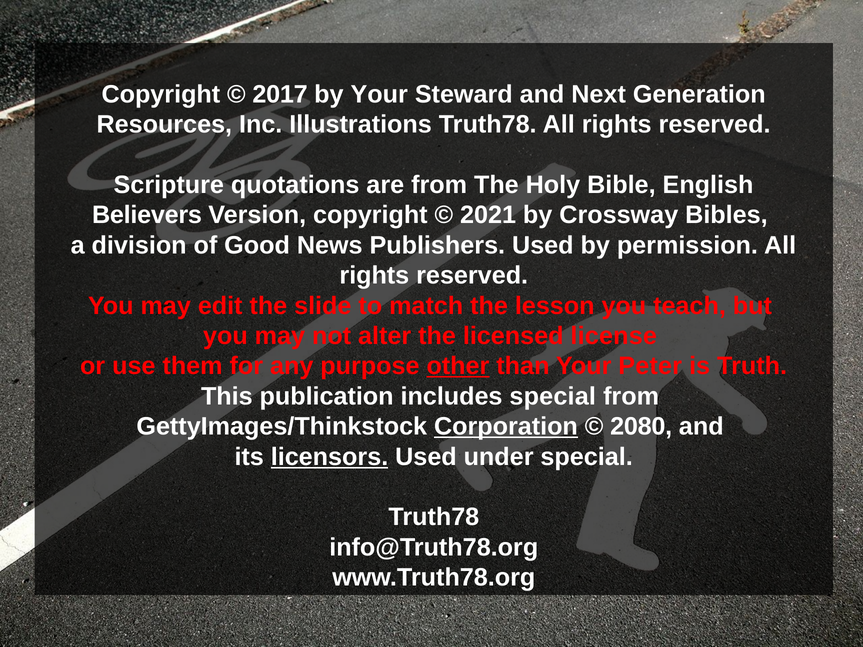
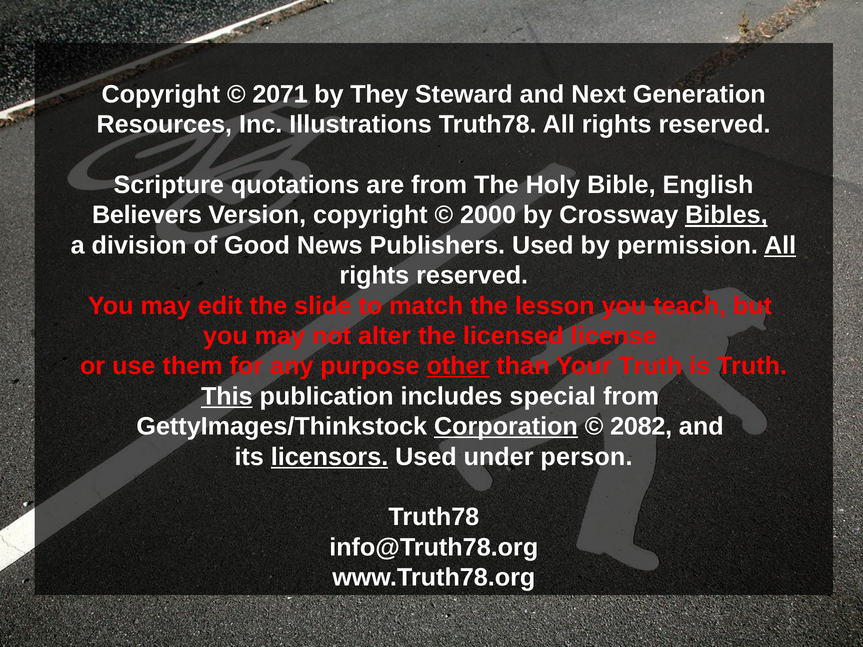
2017: 2017 -> 2071
by Your: Your -> They
2021: 2021 -> 2000
Bibles underline: none -> present
All at (780, 245) underline: none -> present
Your Peter: Peter -> Truth
This underline: none -> present
2080: 2080 -> 2082
under special: special -> person
